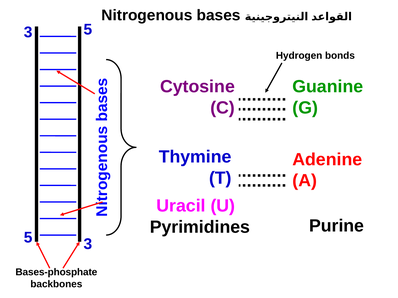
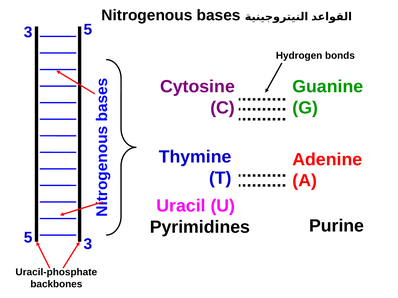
Bases-phosphate: Bases-phosphate -> Uracil-phosphate
